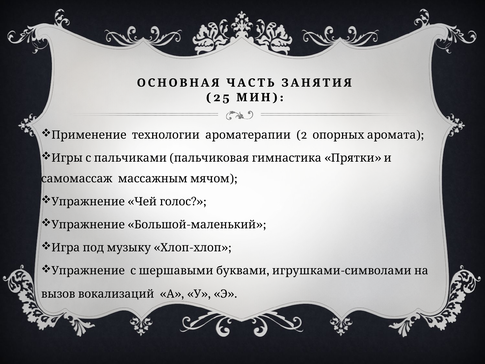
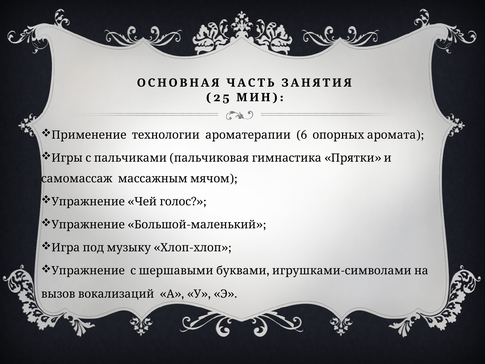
2: 2 -> 6
